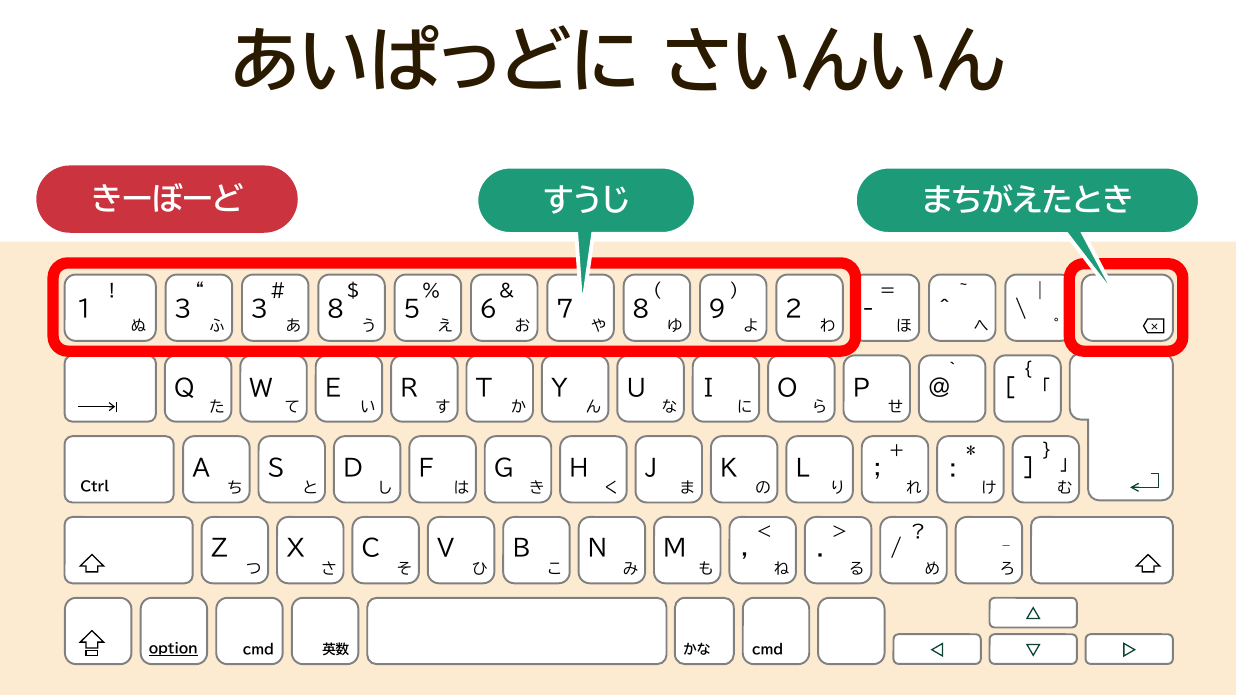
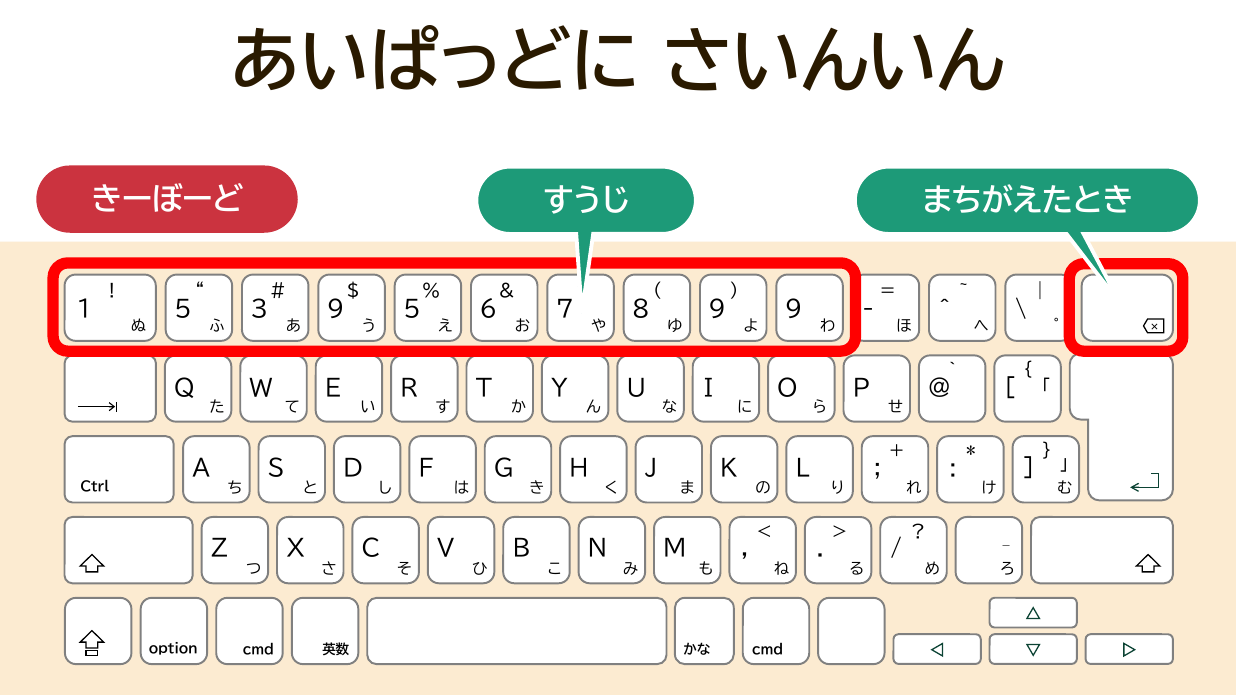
1 3: 3 -> 5
3 8: 8 -> 9
9 2: 2 -> 9
option underline: present -> none
